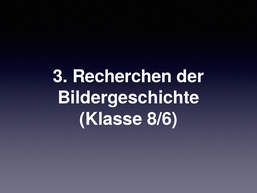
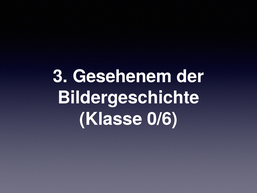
Recherchen: Recherchen -> Gesehenem
8/6: 8/6 -> 0/6
